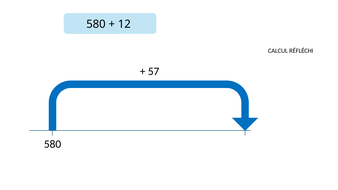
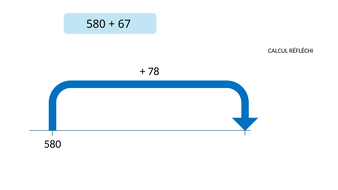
12: 12 -> 67
57: 57 -> 78
